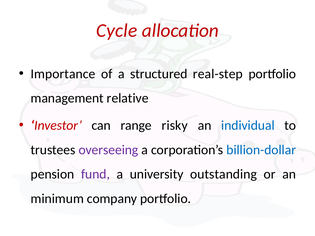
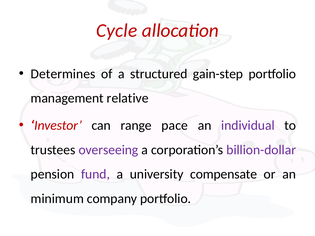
Importance: Importance -> Determines
real-step: real-step -> gain-step
risky: risky -> pace
individual colour: blue -> purple
billion-dollar colour: blue -> purple
outstanding: outstanding -> compensate
